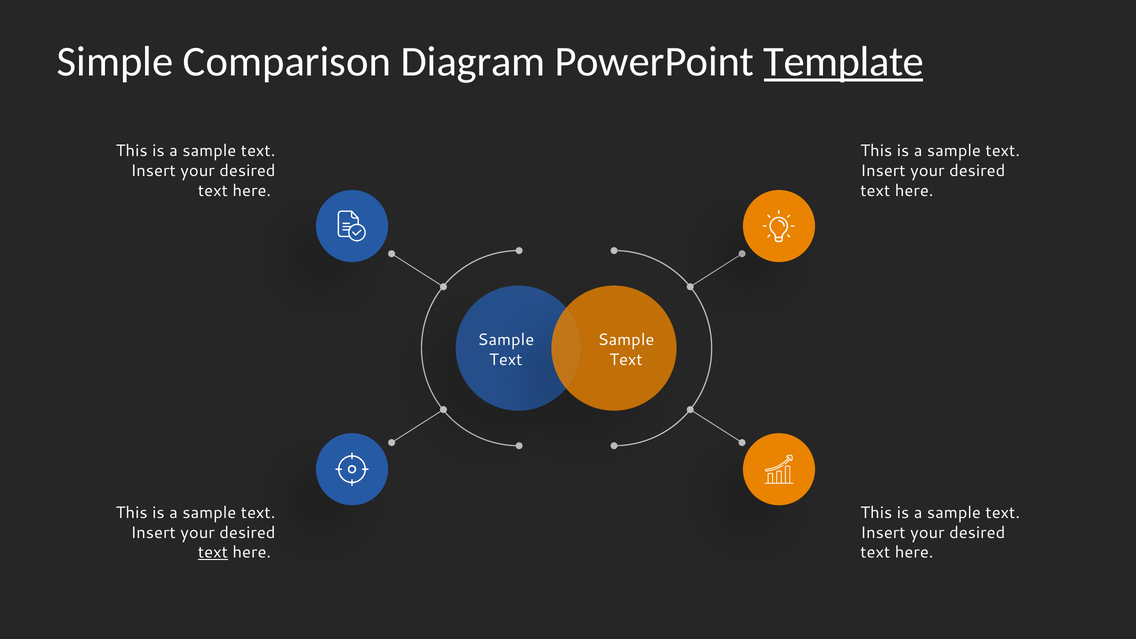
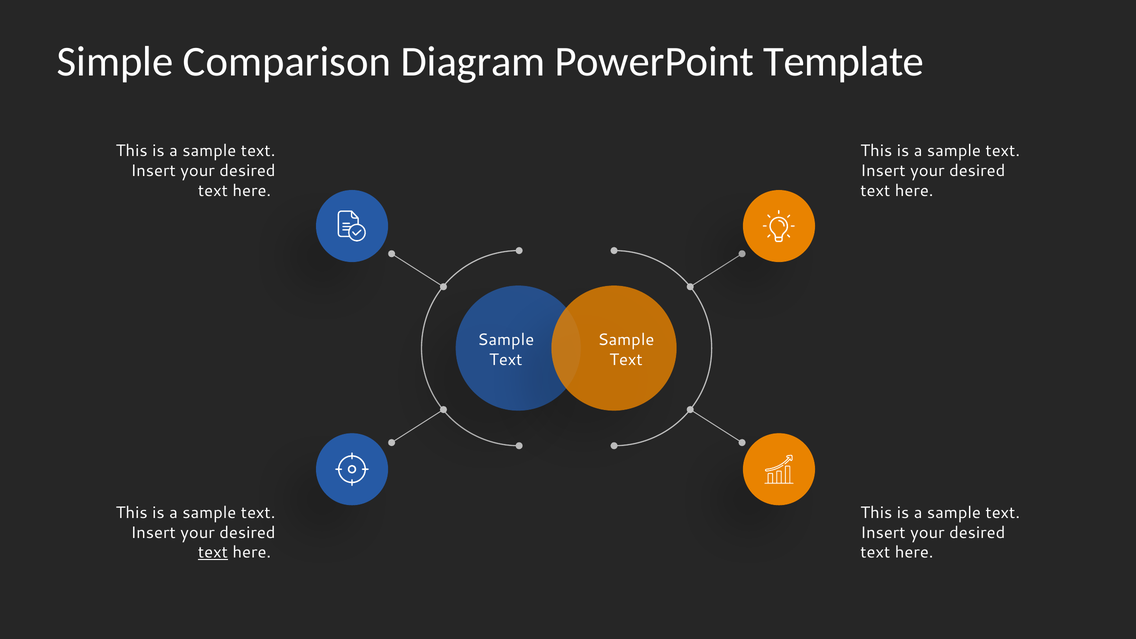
Template underline: present -> none
